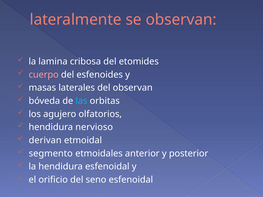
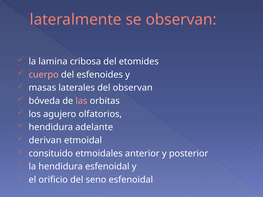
las colour: light blue -> pink
nervioso: nervioso -> adelante
segmento: segmento -> consituido
